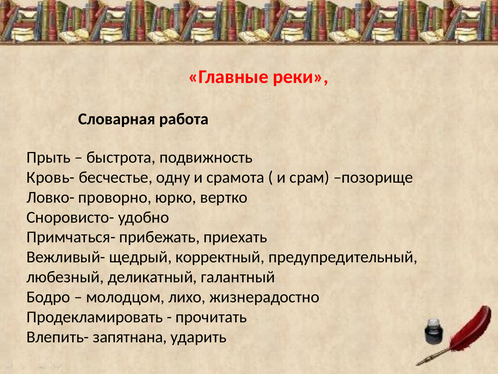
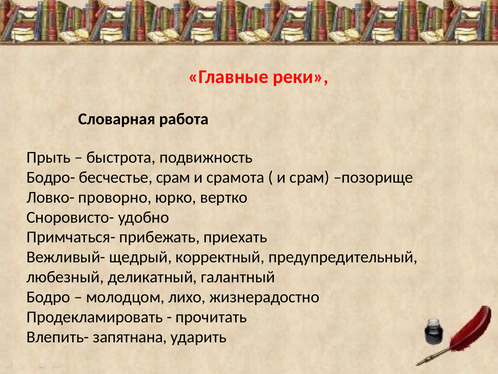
Кровь-: Кровь- -> Бодро-
бесчестье одну: одну -> срам
